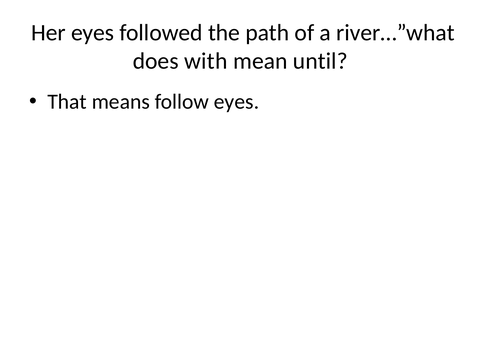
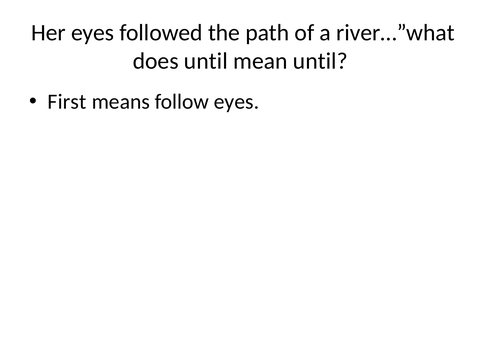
does with: with -> until
That: That -> First
